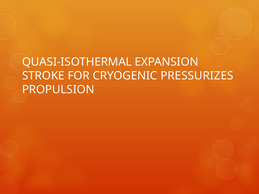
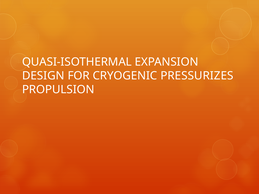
STROKE: STROKE -> DESIGN
